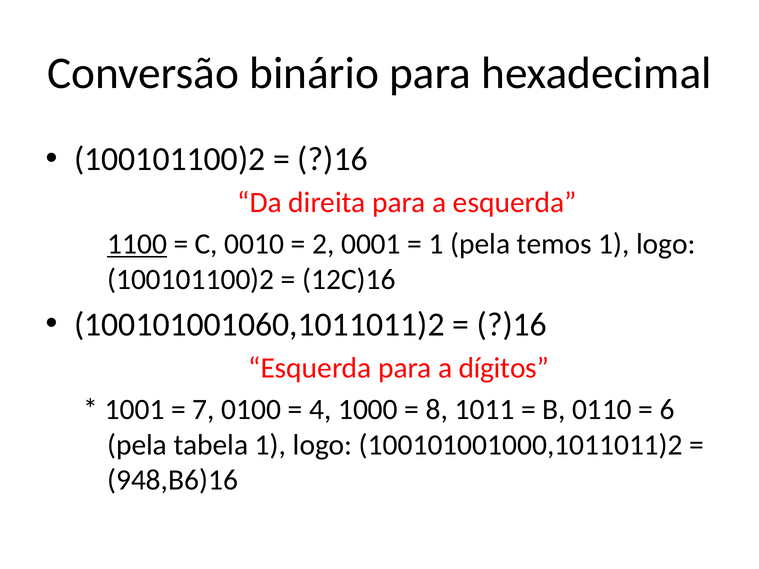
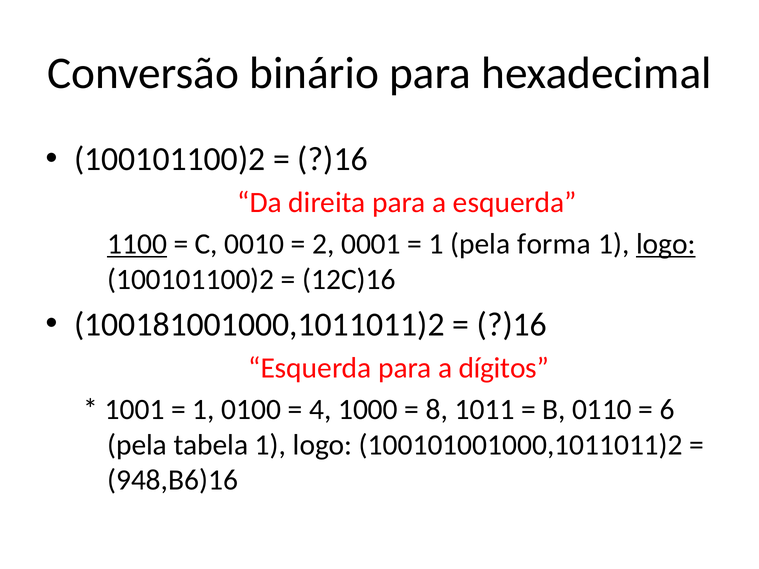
temos: temos -> forma
logo at (666, 244) underline: none -> present
100101001060,1011011)2: 100101001060,1011011)2 -> 100181001000,1011011)2
7 at (204, 410): 7 -> 1
